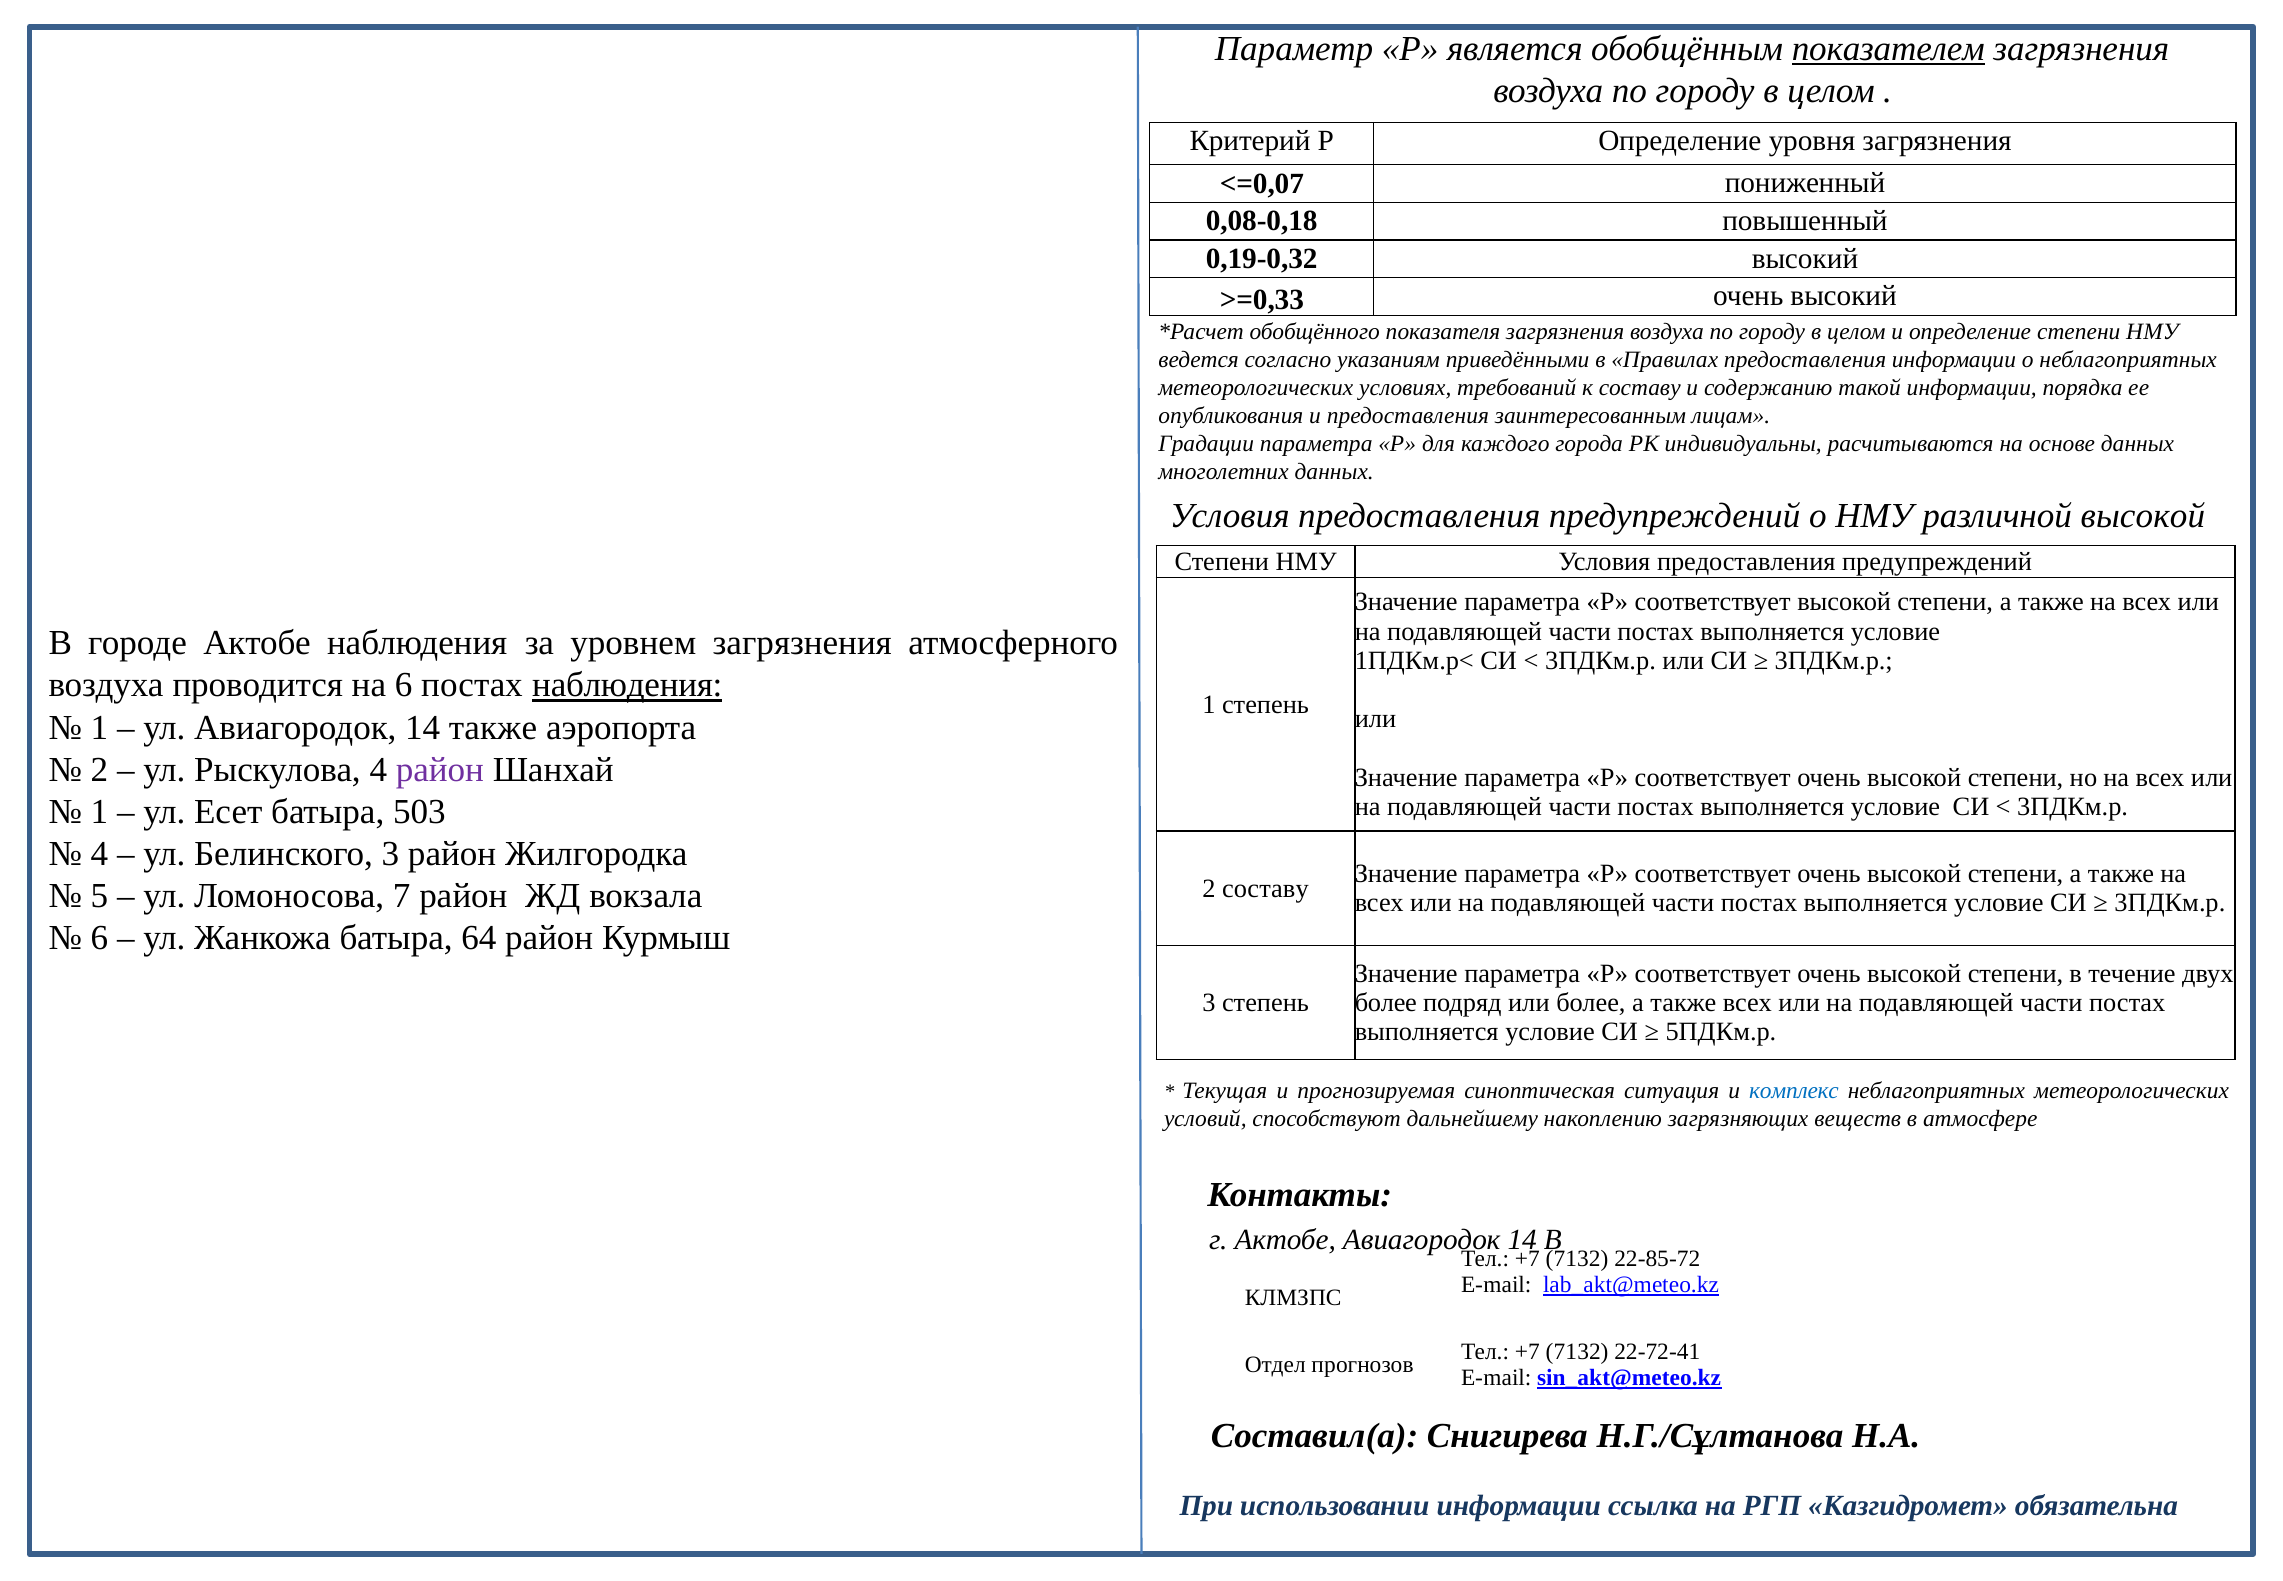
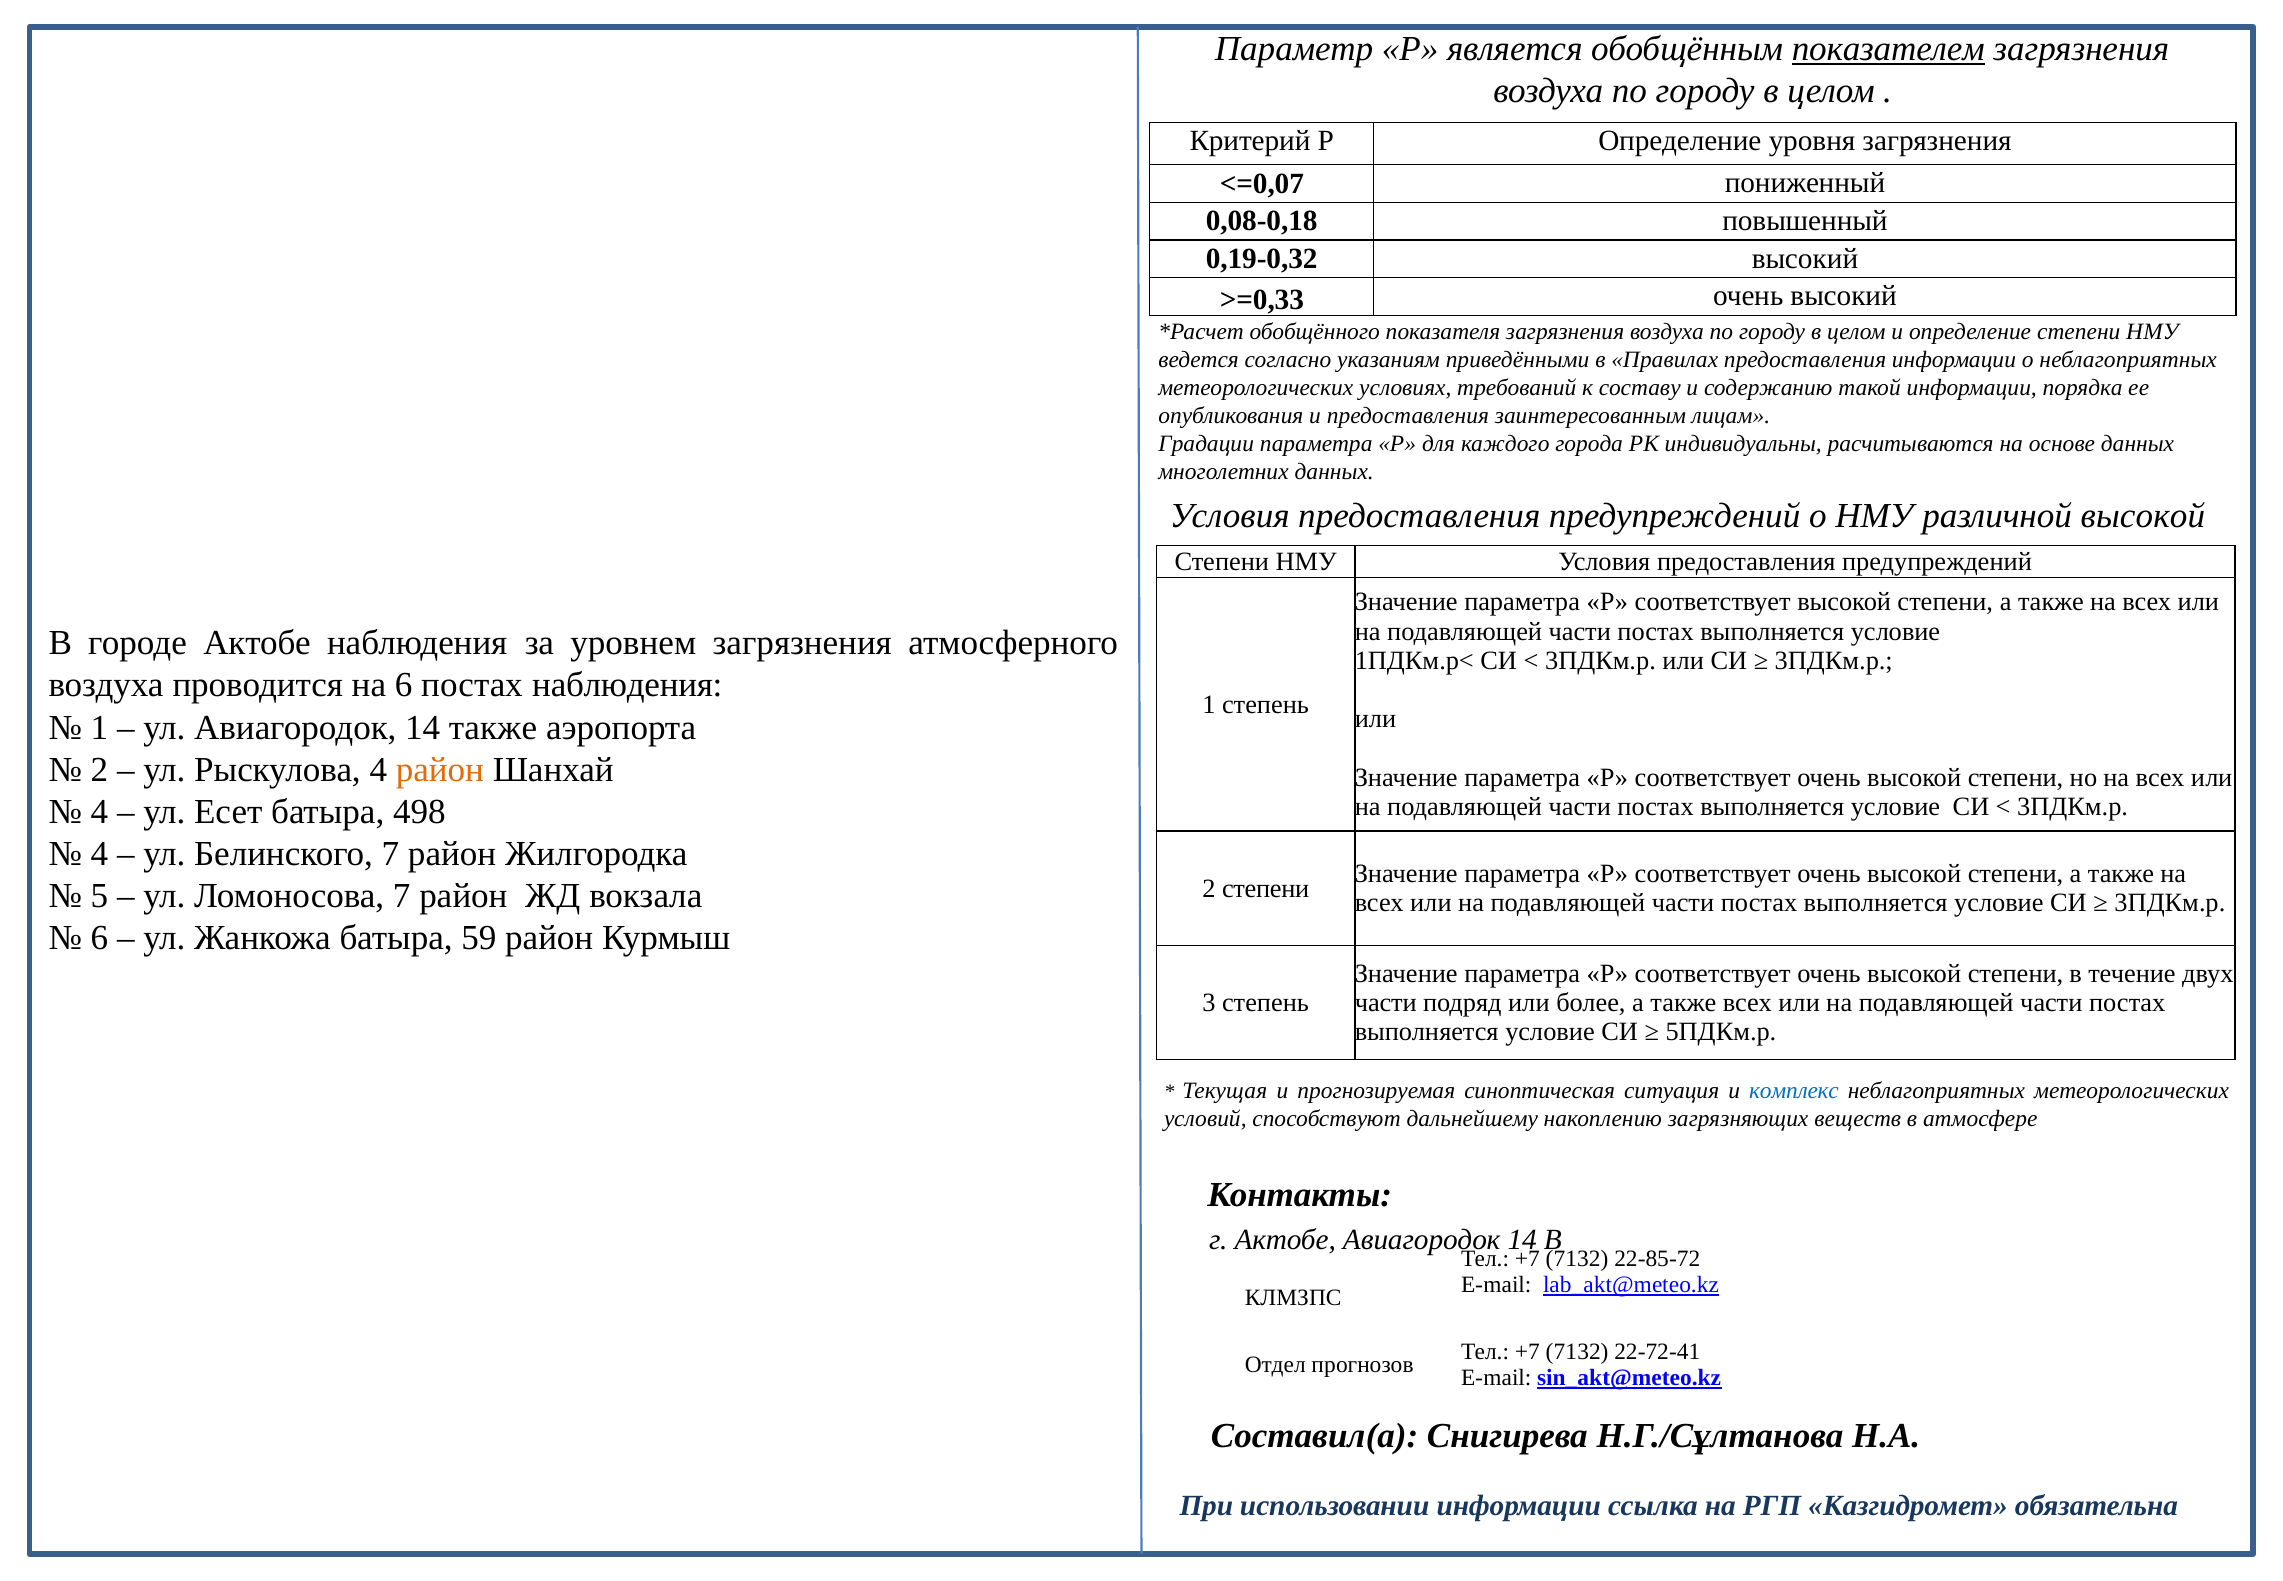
наблюдения at (627, 685) underline: present -> none
район at (440, 769) colour: purple -> orange
1 at (99, 812): 1 -> 4
503: 503 -> 498
Белинского 3: 3 -> 7
2 составу: составу -> степени
64: 64 -> 59
более at (1386, 1002): более -> части
